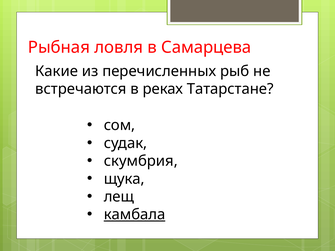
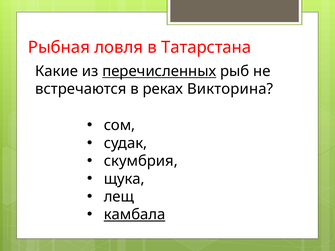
Самарцева: Самарцева -> Татарстана
перечисленных underline: none -> present
Татарстане: Татарстане -> Викторина
